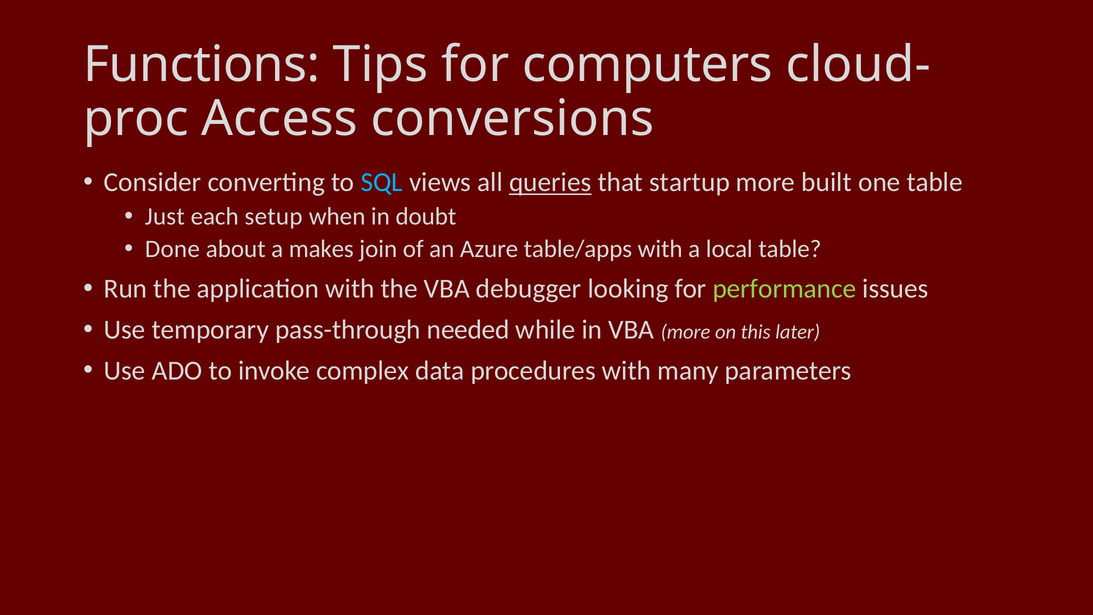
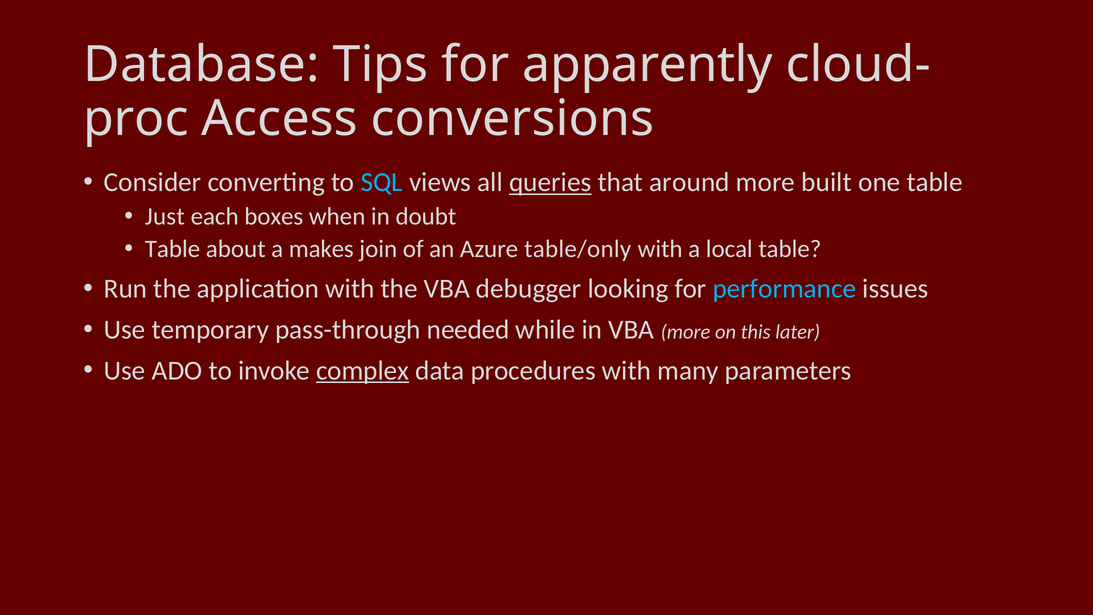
Functions: Functions -> Database
computers: computers -> apparently
startup: startup -> around
setup: setup -> boxes
Done at (172, 249): Done -> Table
table/apps: table/apps -> table/only
performance colour: light green -> light blue
complex underline: none -> present
